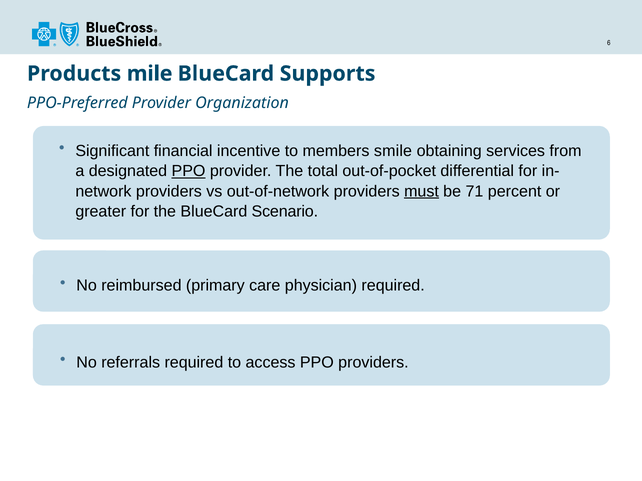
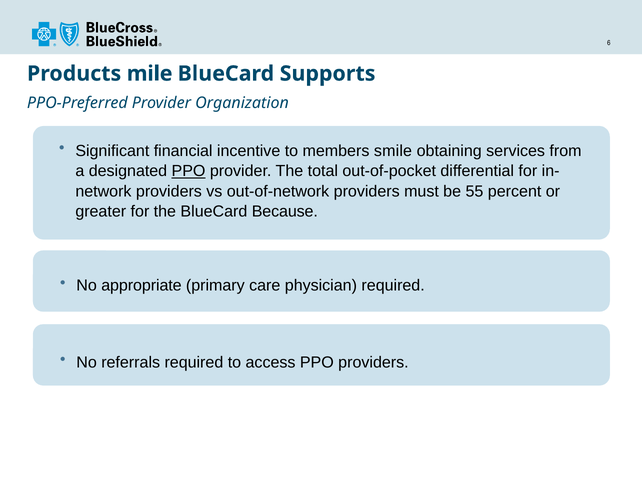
must underline: present -> none
71: 71 -> 55
Scenario: Scenario -> Because
reimbursed: reimbursed -> appropriate
